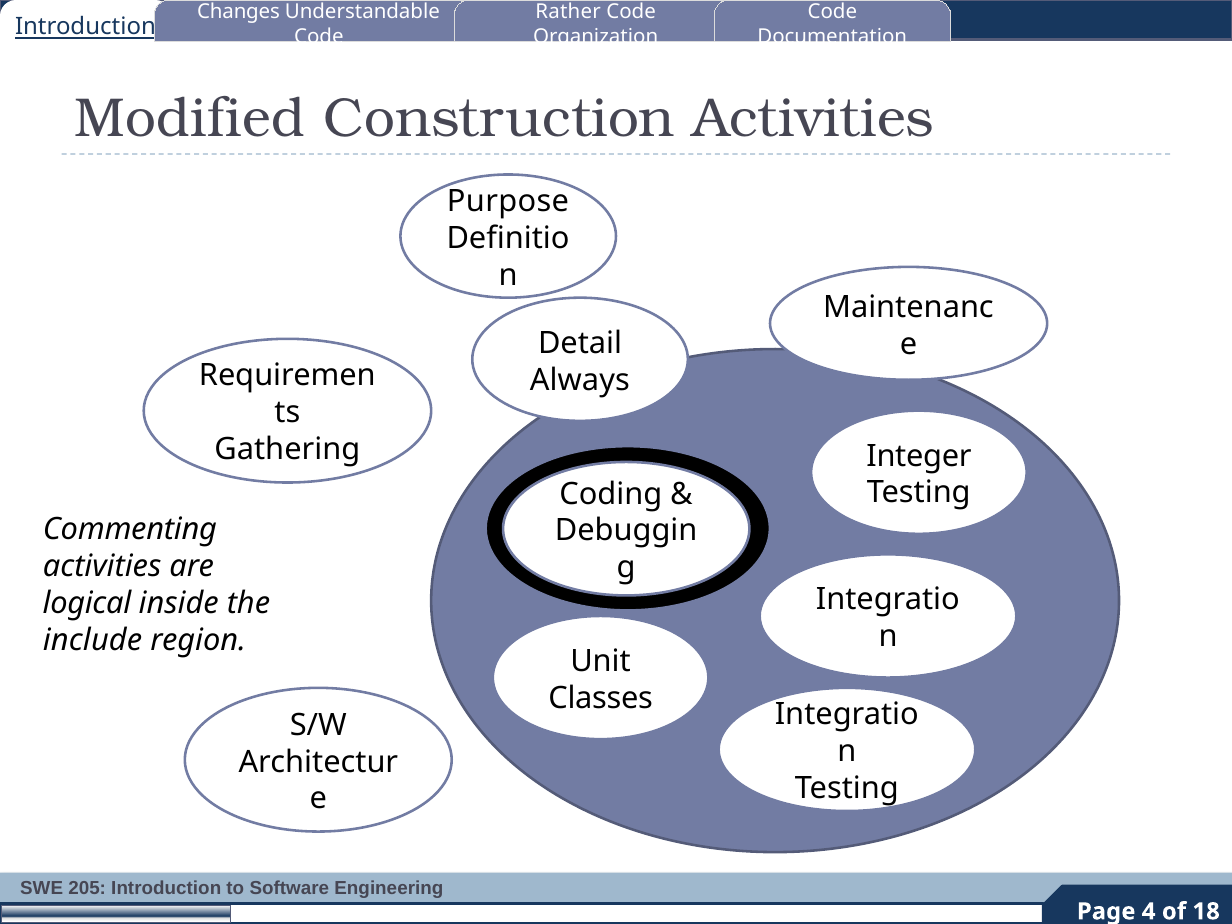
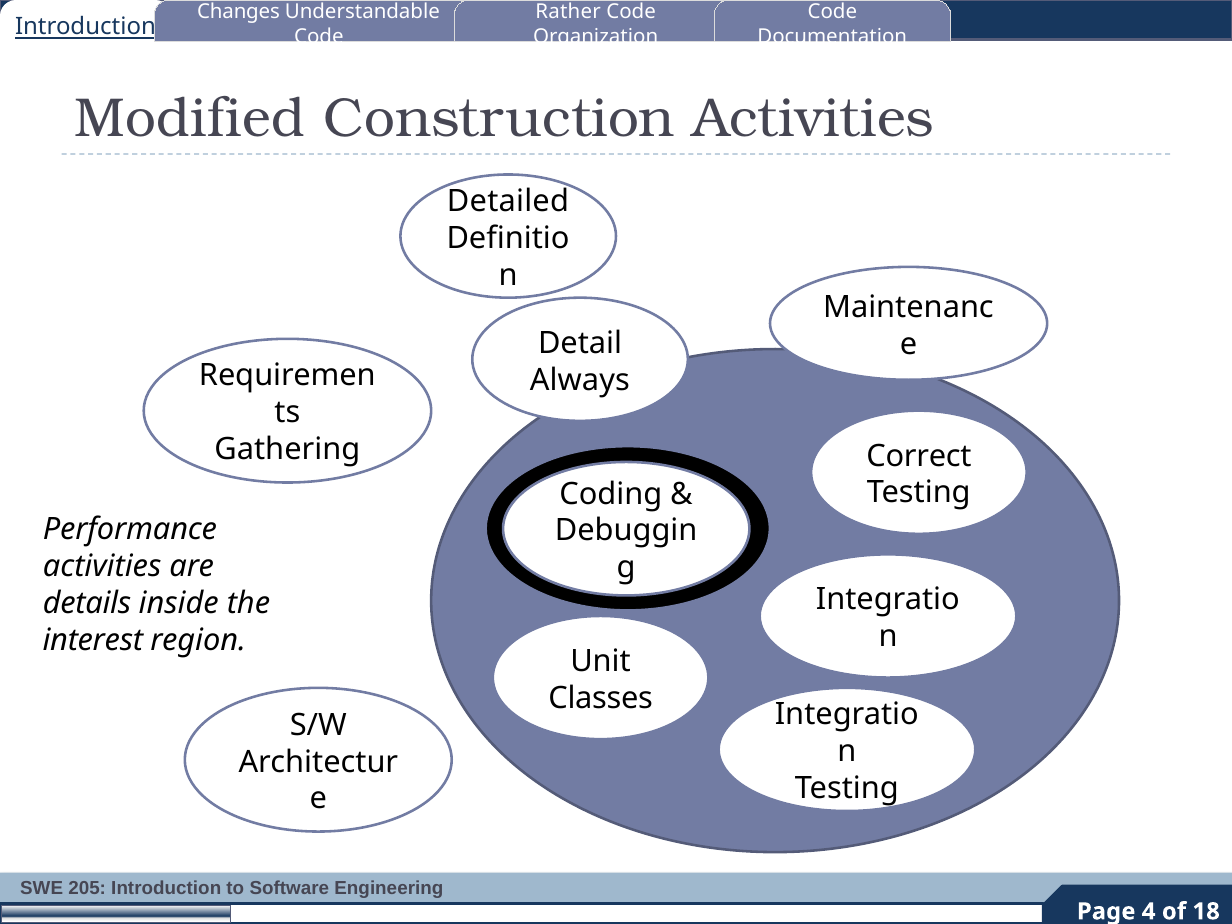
Purpose: Purpose -> Detailed
Integer: Integer -> Correct
Commenting: Commenting -> Performance
logical: logical -> details
include: include -> interest
